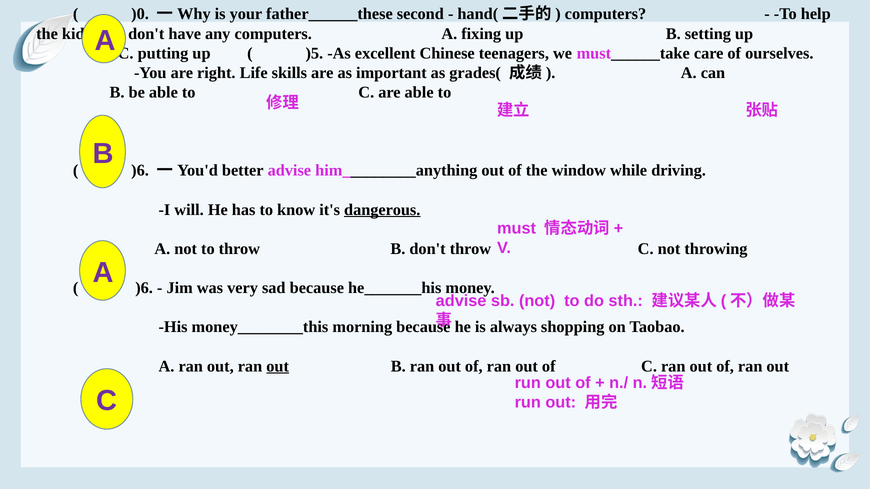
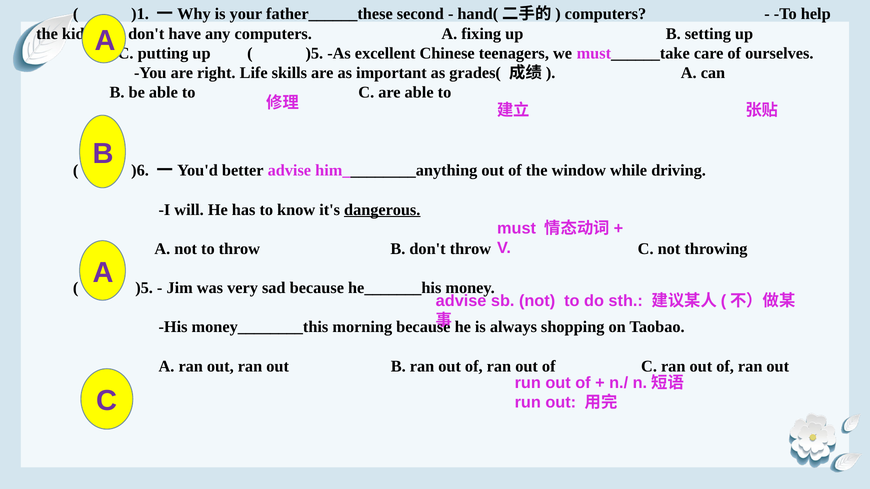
)0: )0 -> )1
)6 at (144, 288): )6 -> )5
out at (278, 366) underline: present -> none
